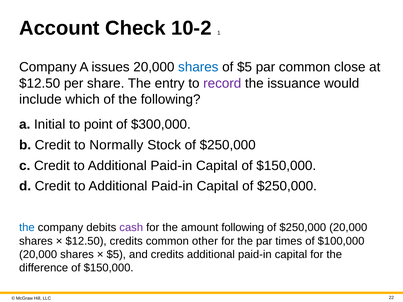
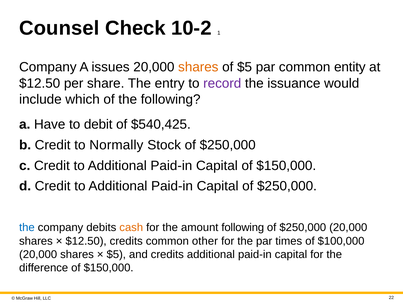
Account: Account -> Counsel
shares at (198, 67) colour: blue -> orange
close: close -> entity
Initial: Initial -> Have
point: point -> debit
$300,000: $300,000 -> $540,425
cash colour: purple -> orange
